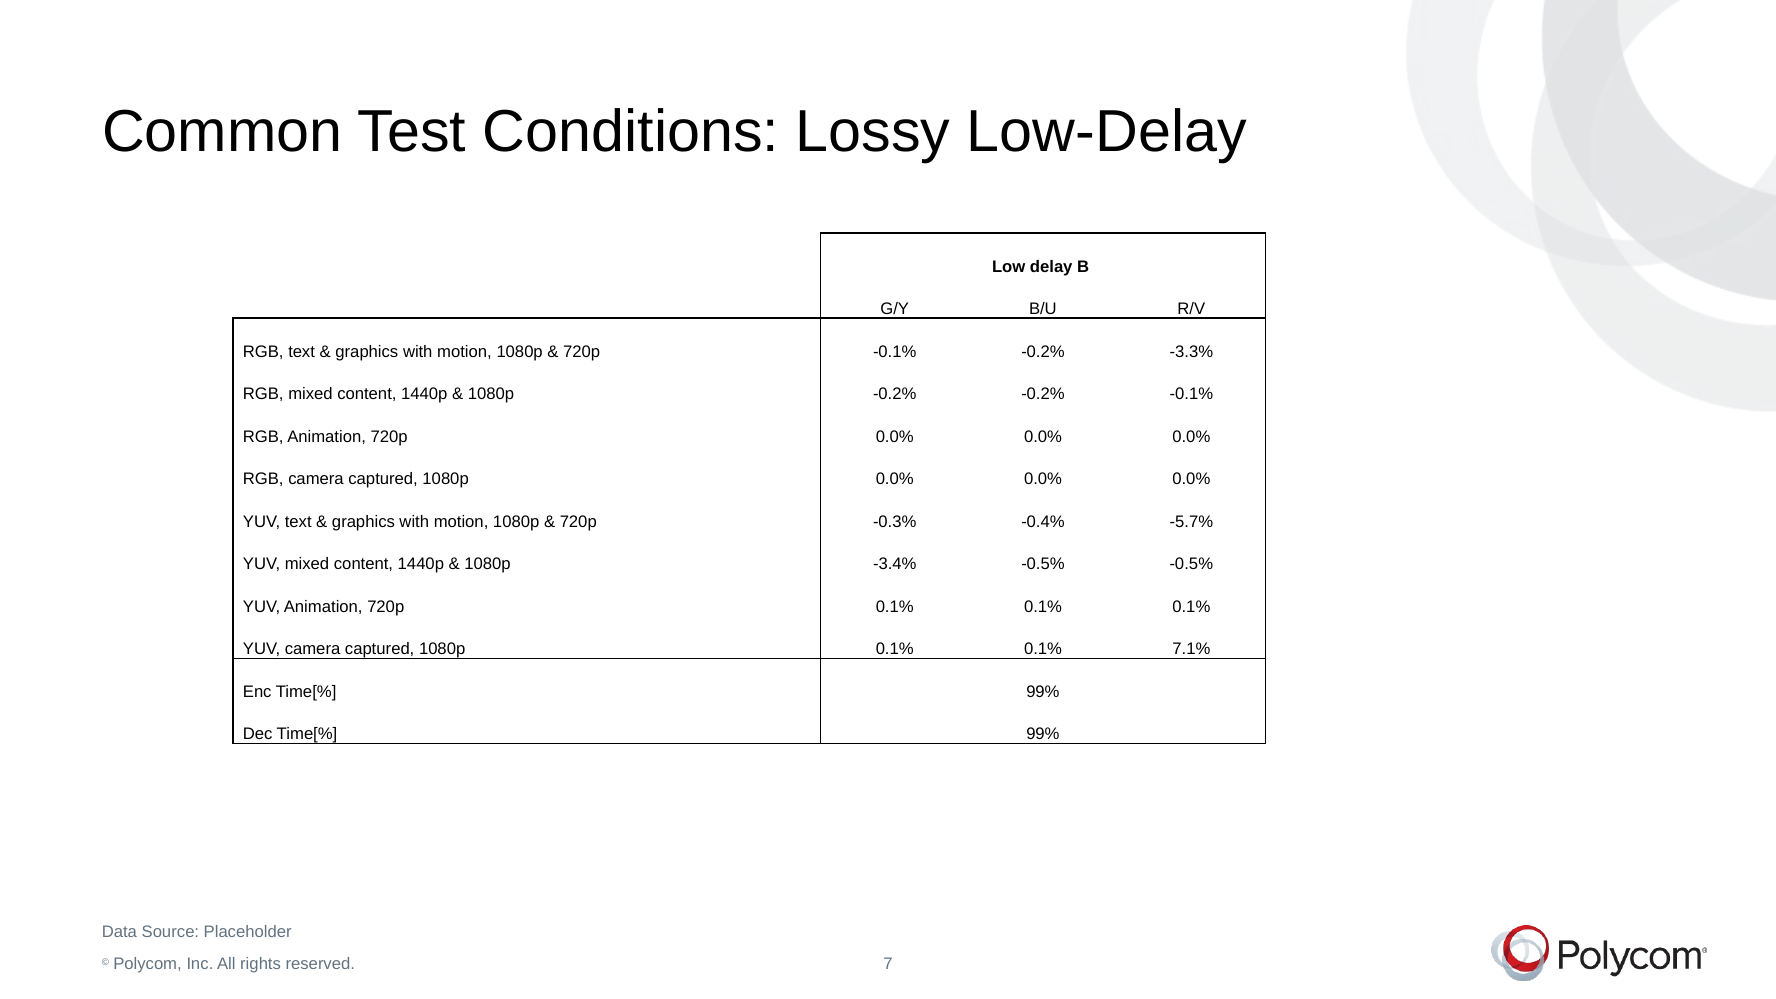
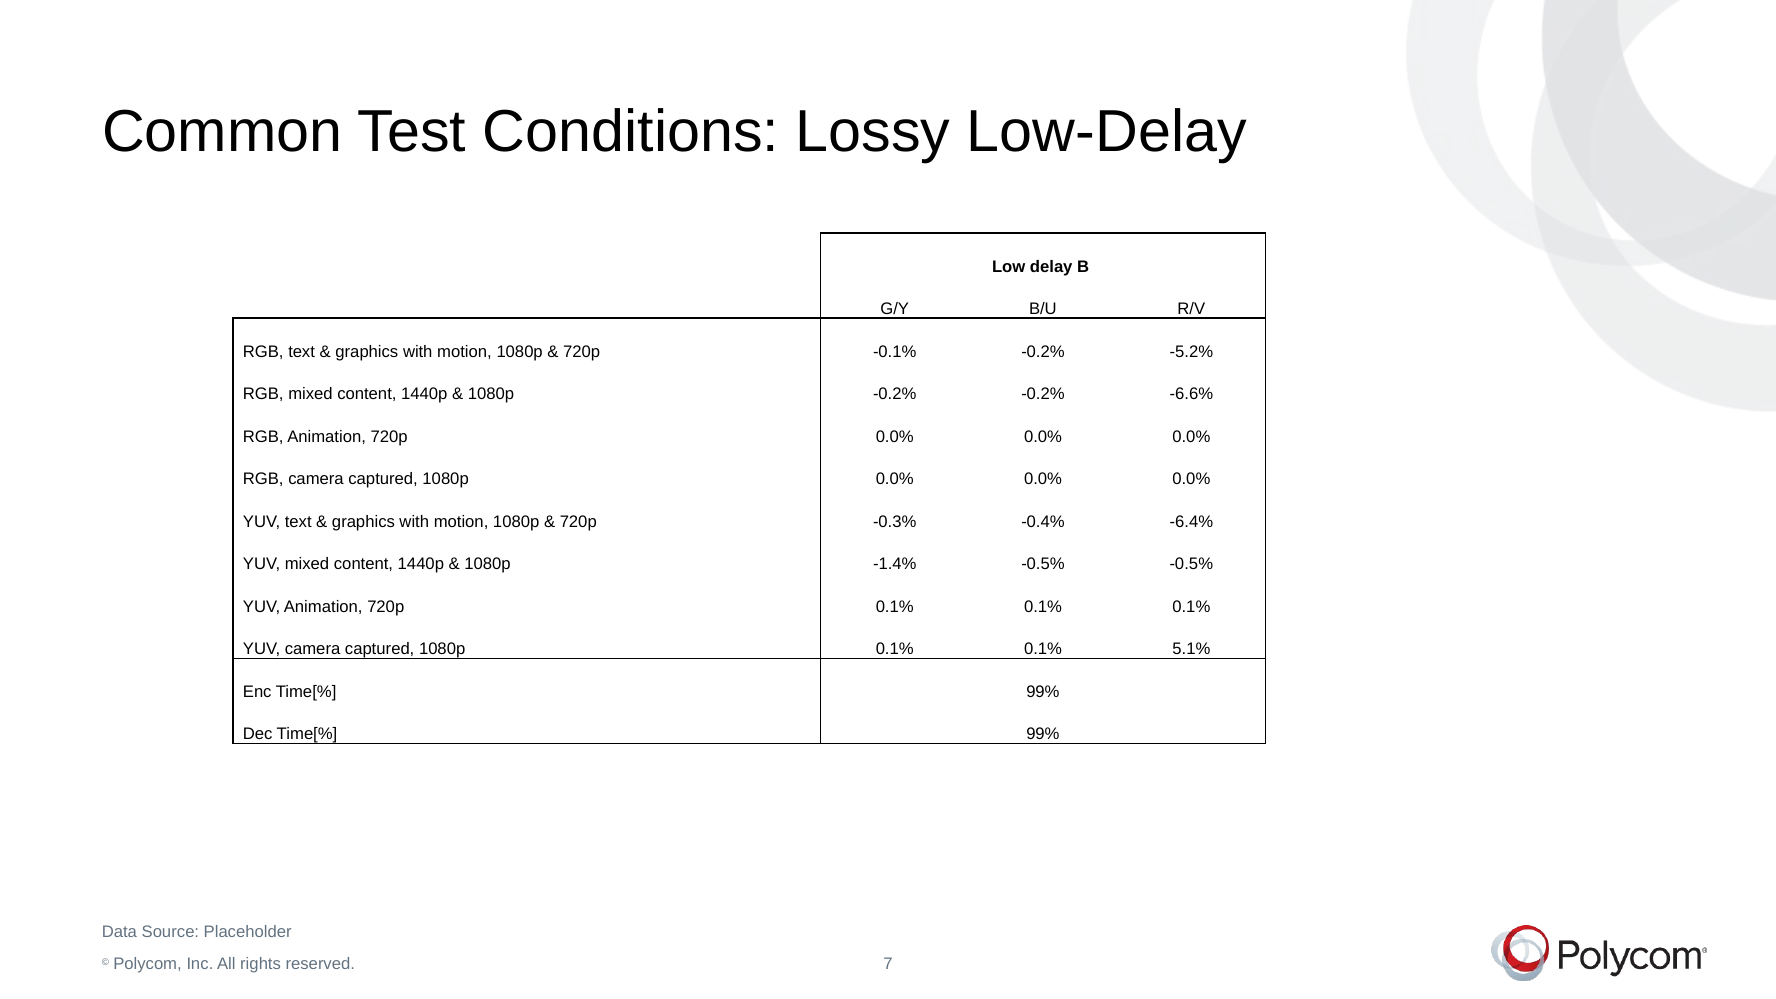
-3.3%: -3.3% -> -5.2%
-0.2% -0.1%: -0.1% -> -6.6%
-5.7%: -5.7% -> -6.4%
-3.4%: -3.4% -> -1.4%
7.1%: 7.1% -> 5.1%
